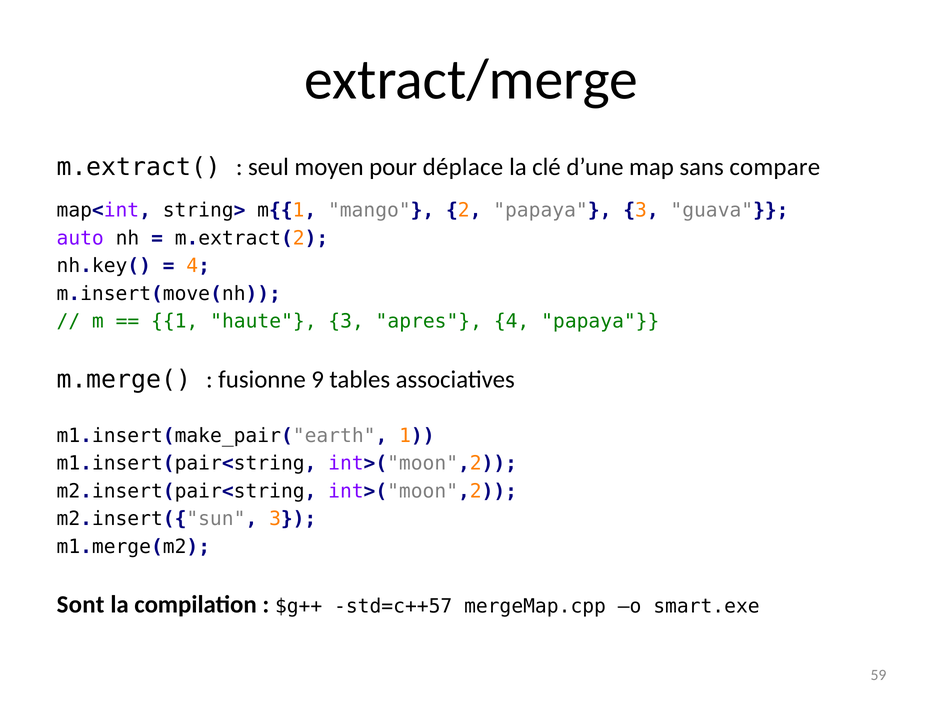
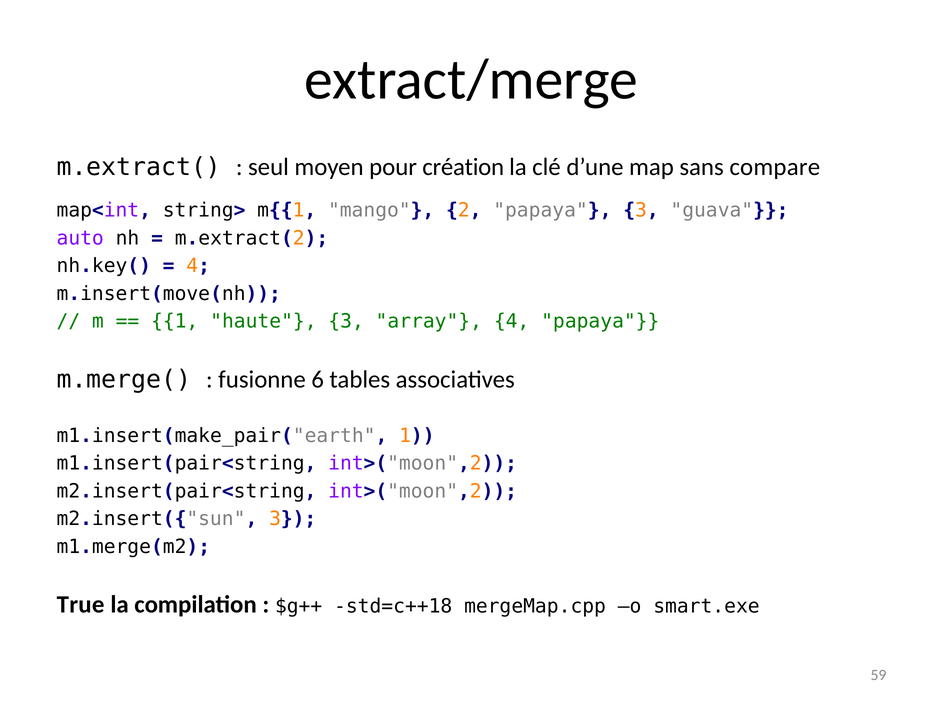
déplace: déplace -> création
apres: apres -> array
9: 9 -> 6
Sont: Sont -> True
std=c++57: std=c++57 -> std=c++18
